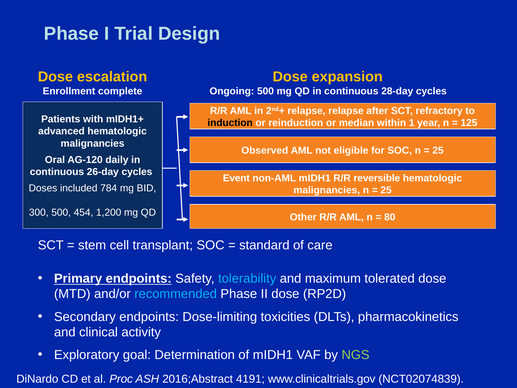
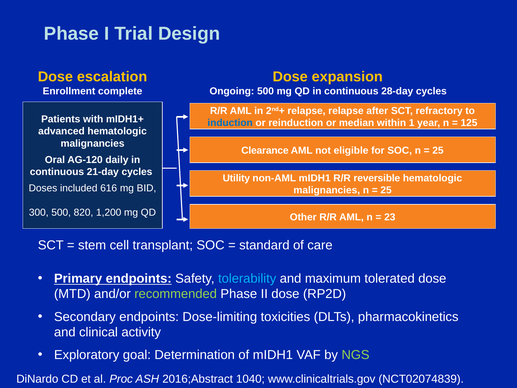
induction colour: black -> blue
Observed: Observed -> Clearance
26-day: 26-day -> 21-day
Event: Event -> Utility
784: 784 -> 616
454: 454 -> 820
80: 80 -> 23
recommended colour: light blue -> light green
4191: 4191 -> 1040
